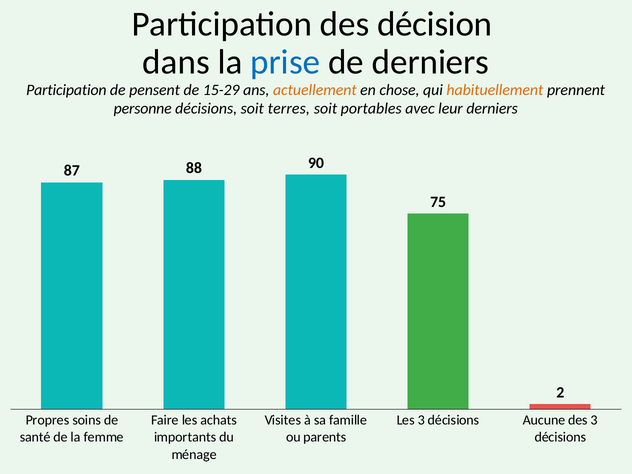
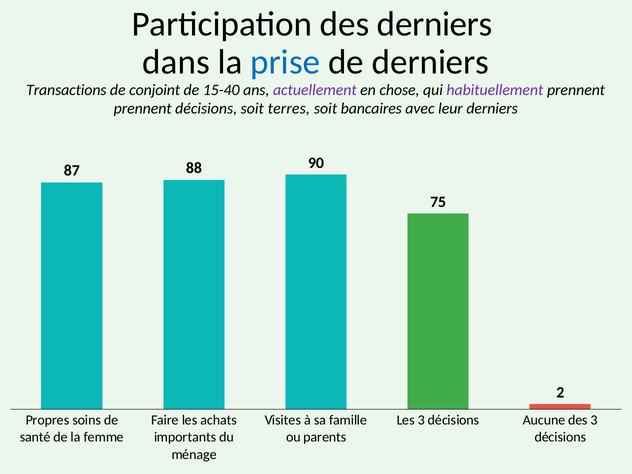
des décision: décision -> derniers
Participation at (66, 90): Participation -> Transactions
pensent: pensent -> conjoint
15-29: 15-29 -> 15-40
actuellement colour: orange -> purple
habituellement colour: orange -> purple
personne at (143, 109): personne -> prennent
portables: portables -> bancaires
